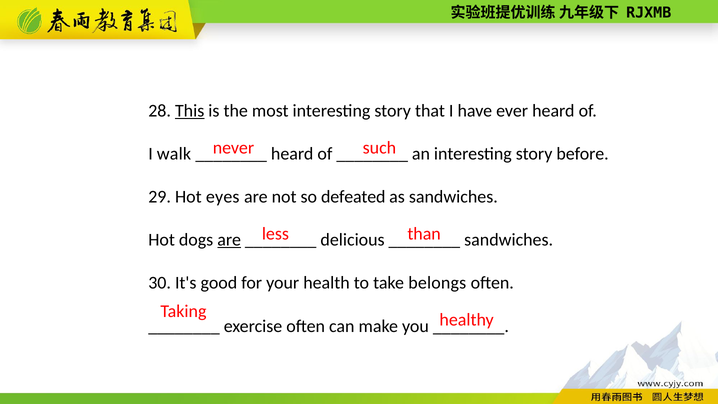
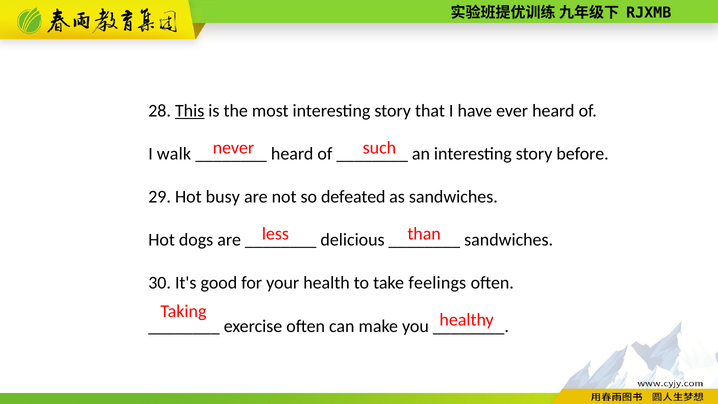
eyes: eyes -> busy
are at (229, 240) underline: present -> none
belongs: belongs -> feelings
